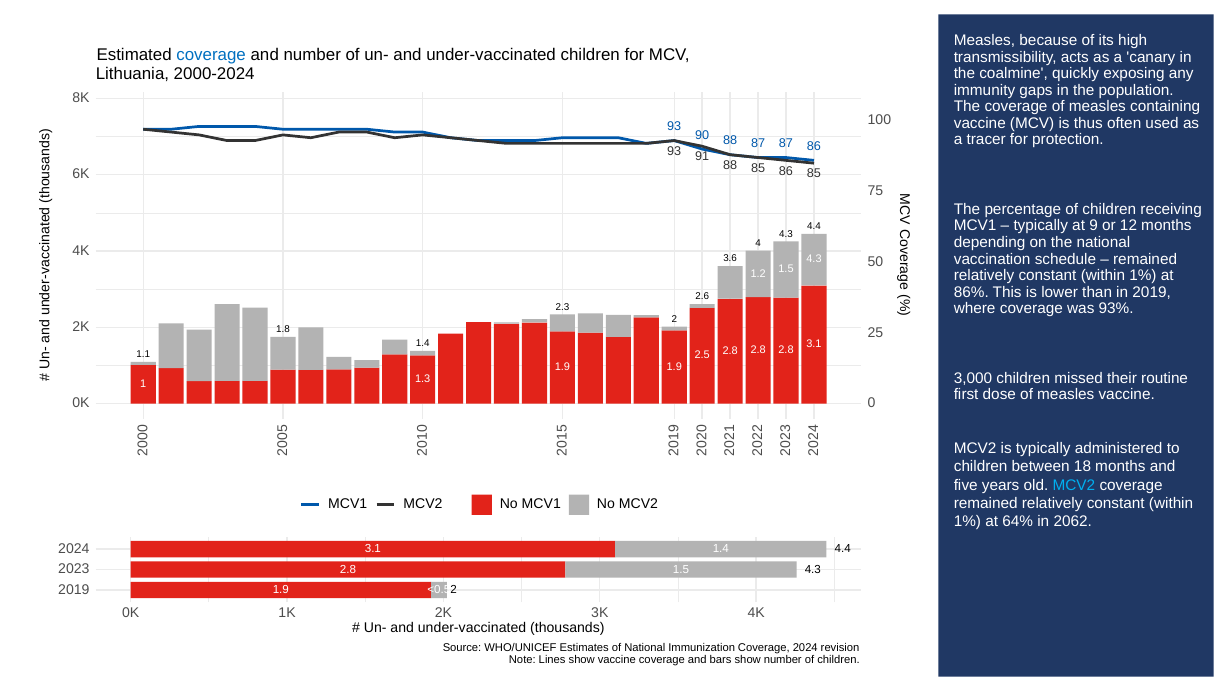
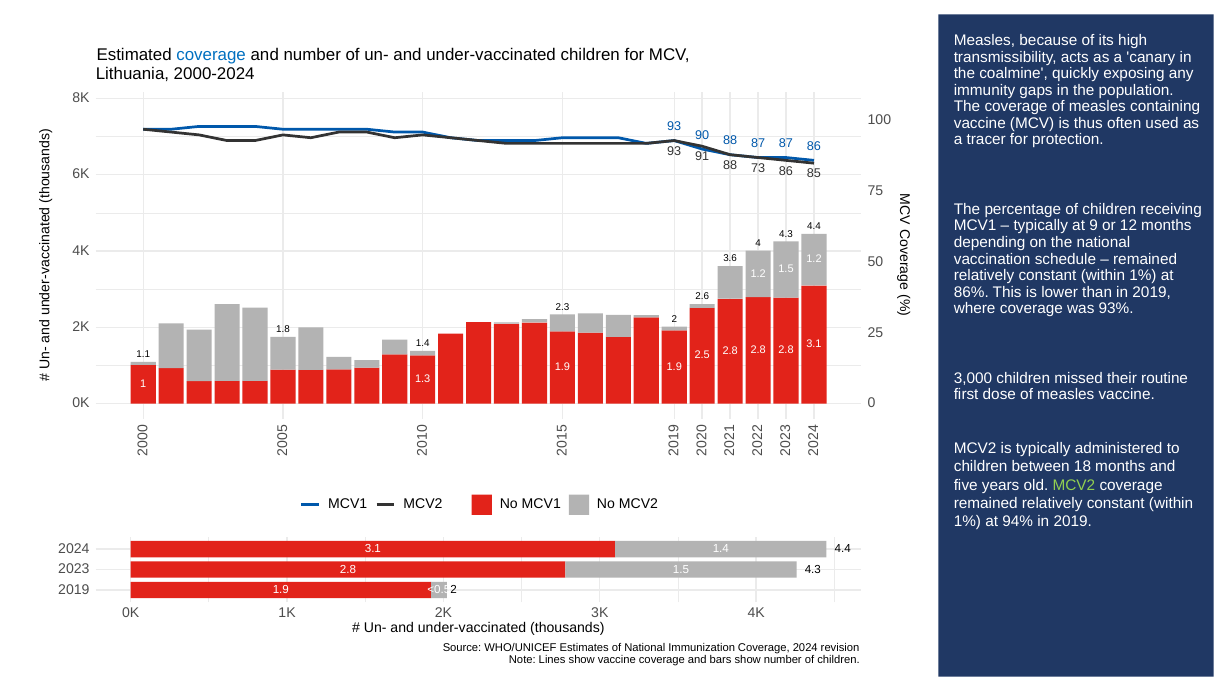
88 85: 85 -> 73
4.3 at (814, 259): 4.3 -> 1.2
MCV2 at (1074, 485) colour: light blue -> light green
64%: 64% -> 94%
2062 at (1073, 522): 2062 -> 2019
